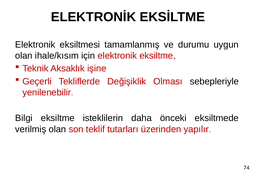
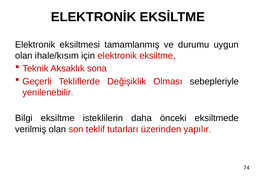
işine: işine -> sona
